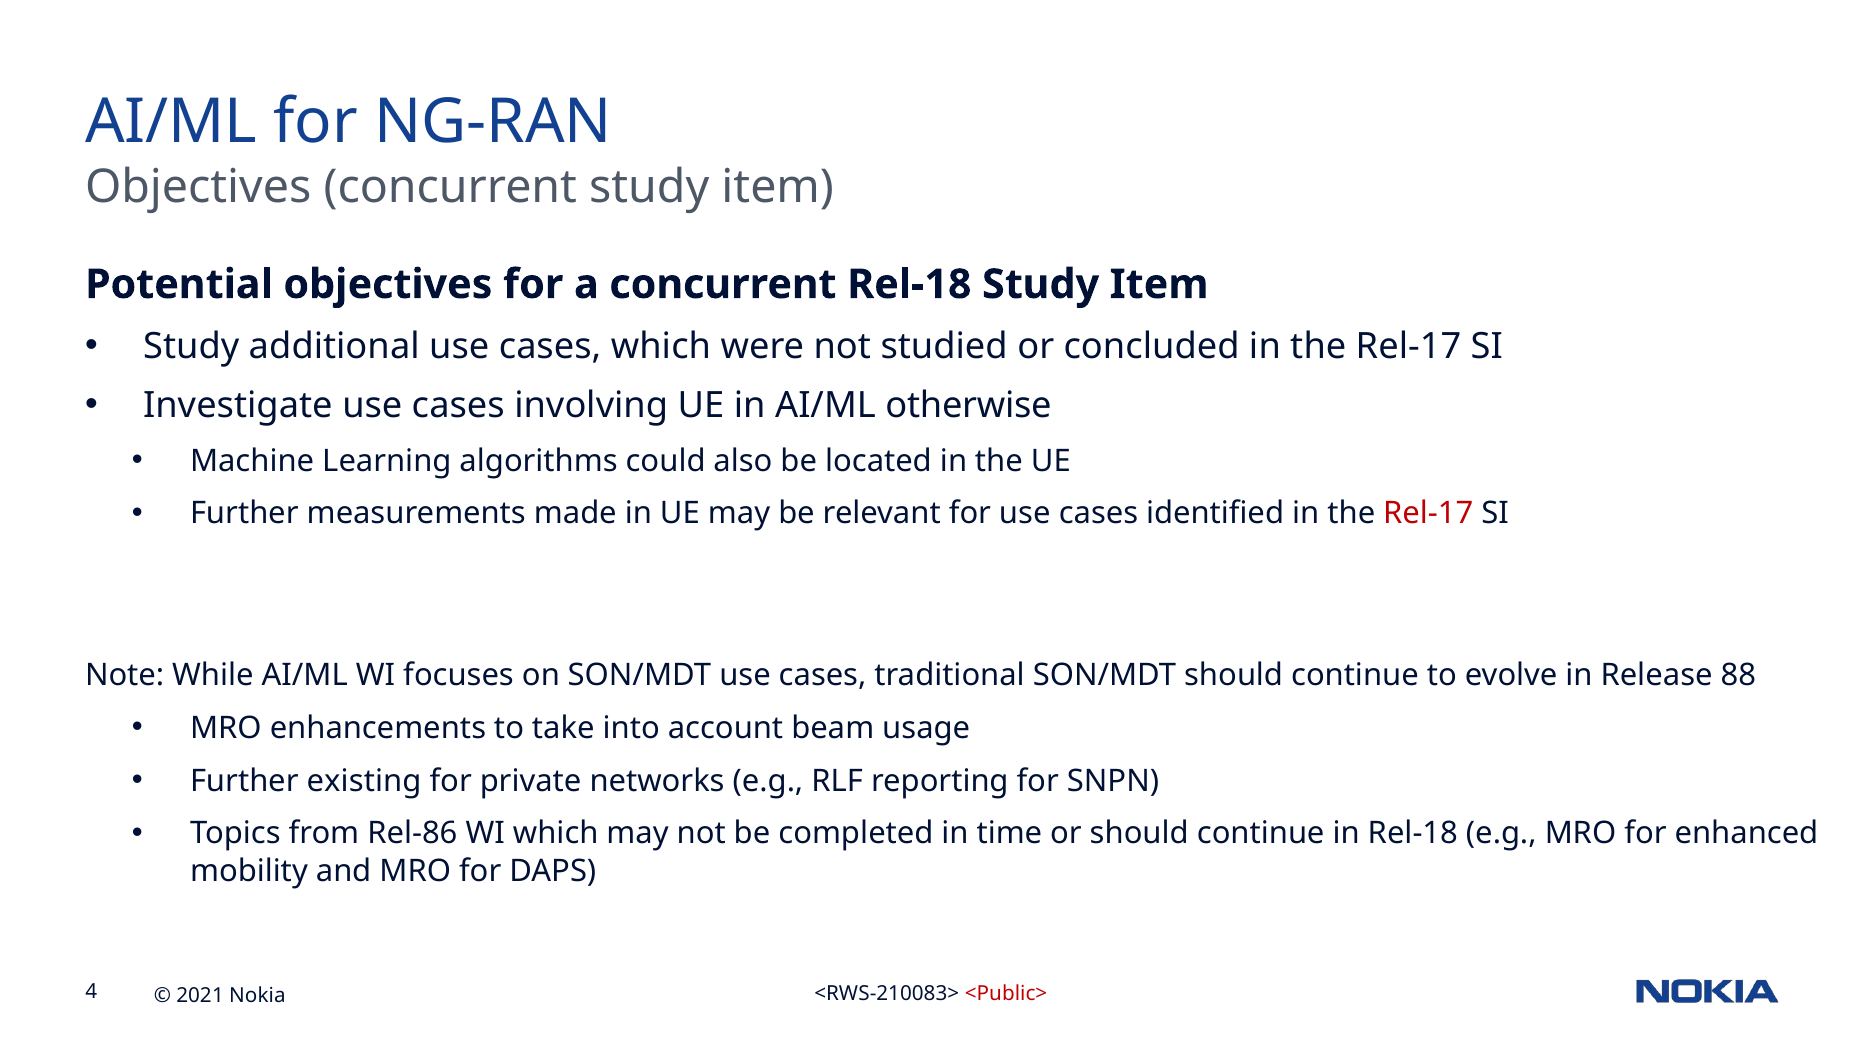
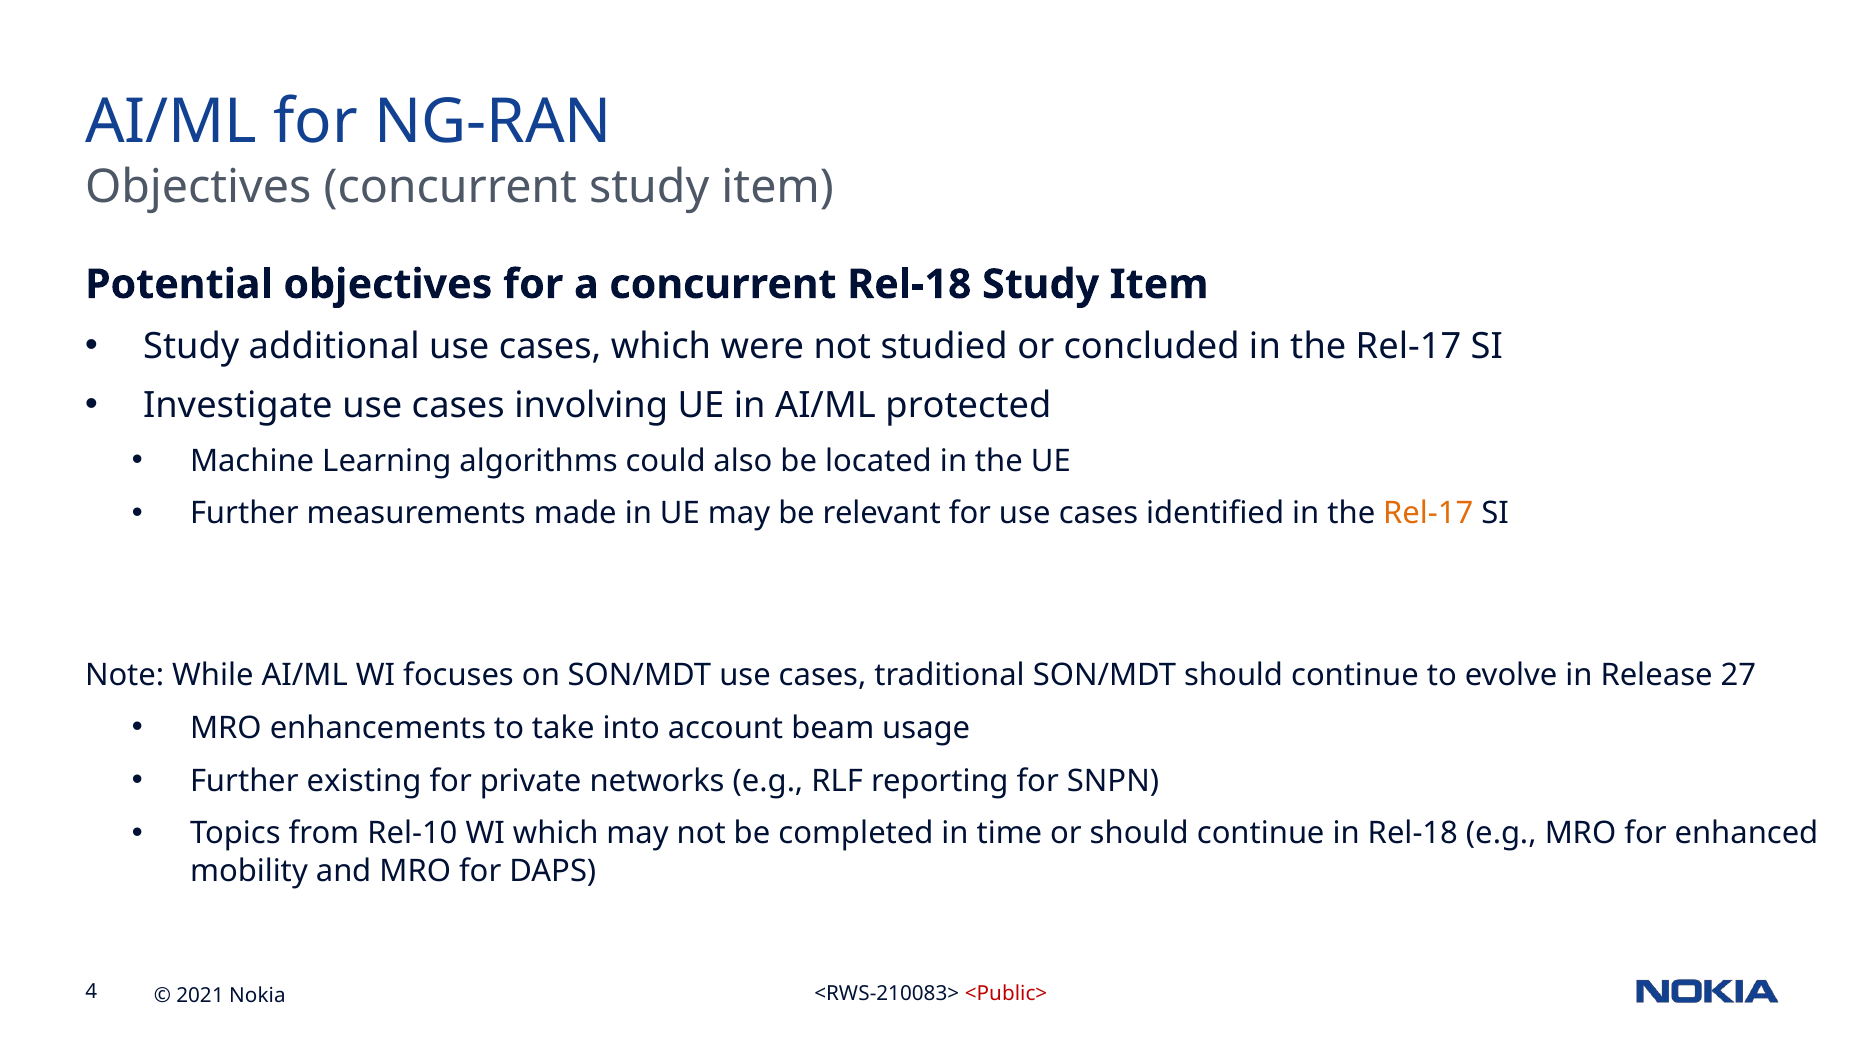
otherwise: otherwise -> protected
Rel-17 at (1428, 513) colour: red -> orange
88: 88 -> 27
Rel-86: Rel-86 -> Rel-10
